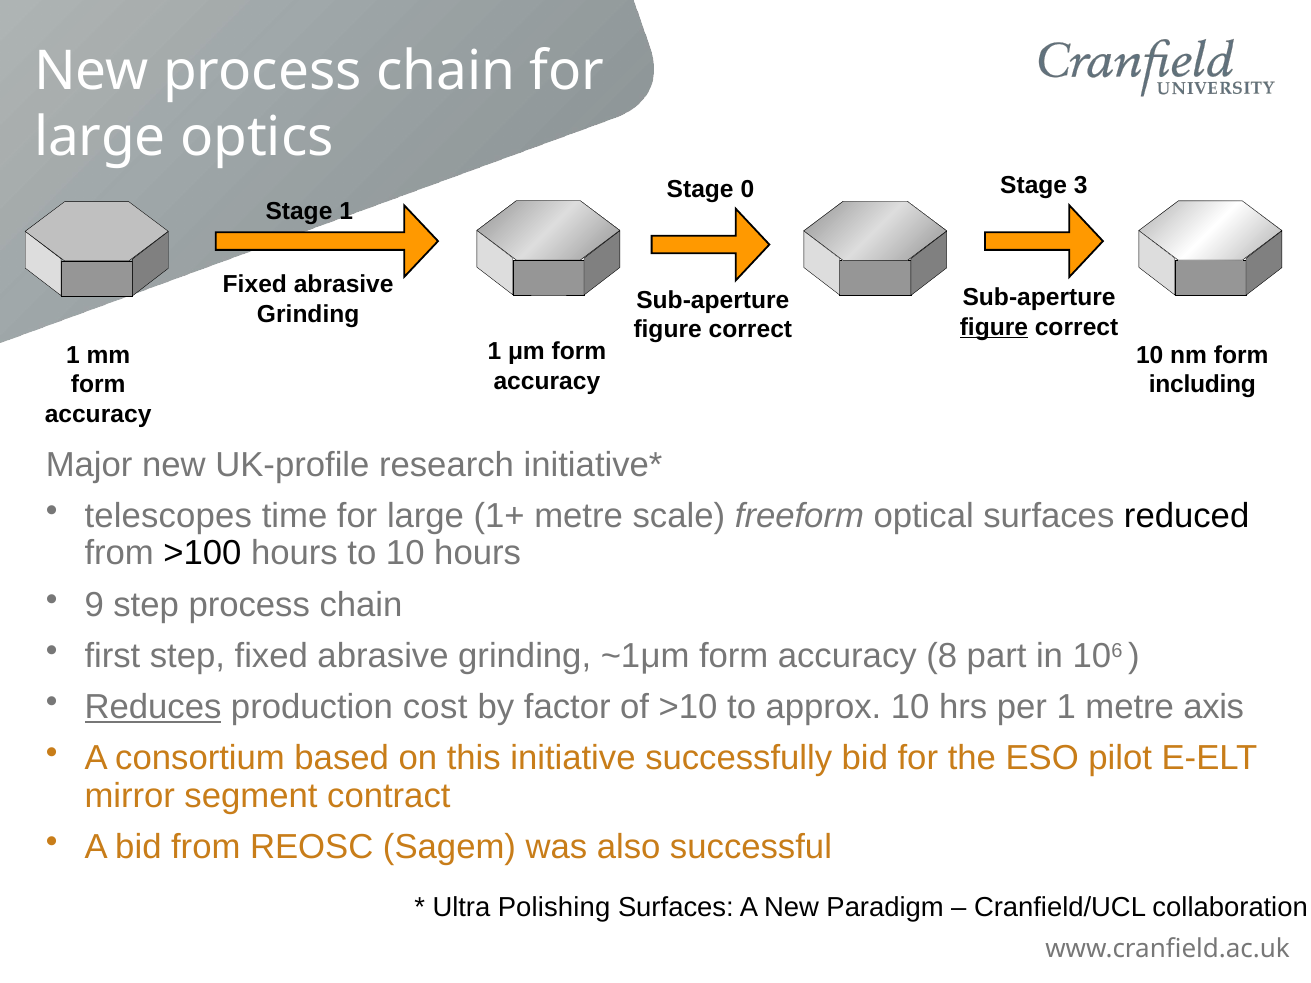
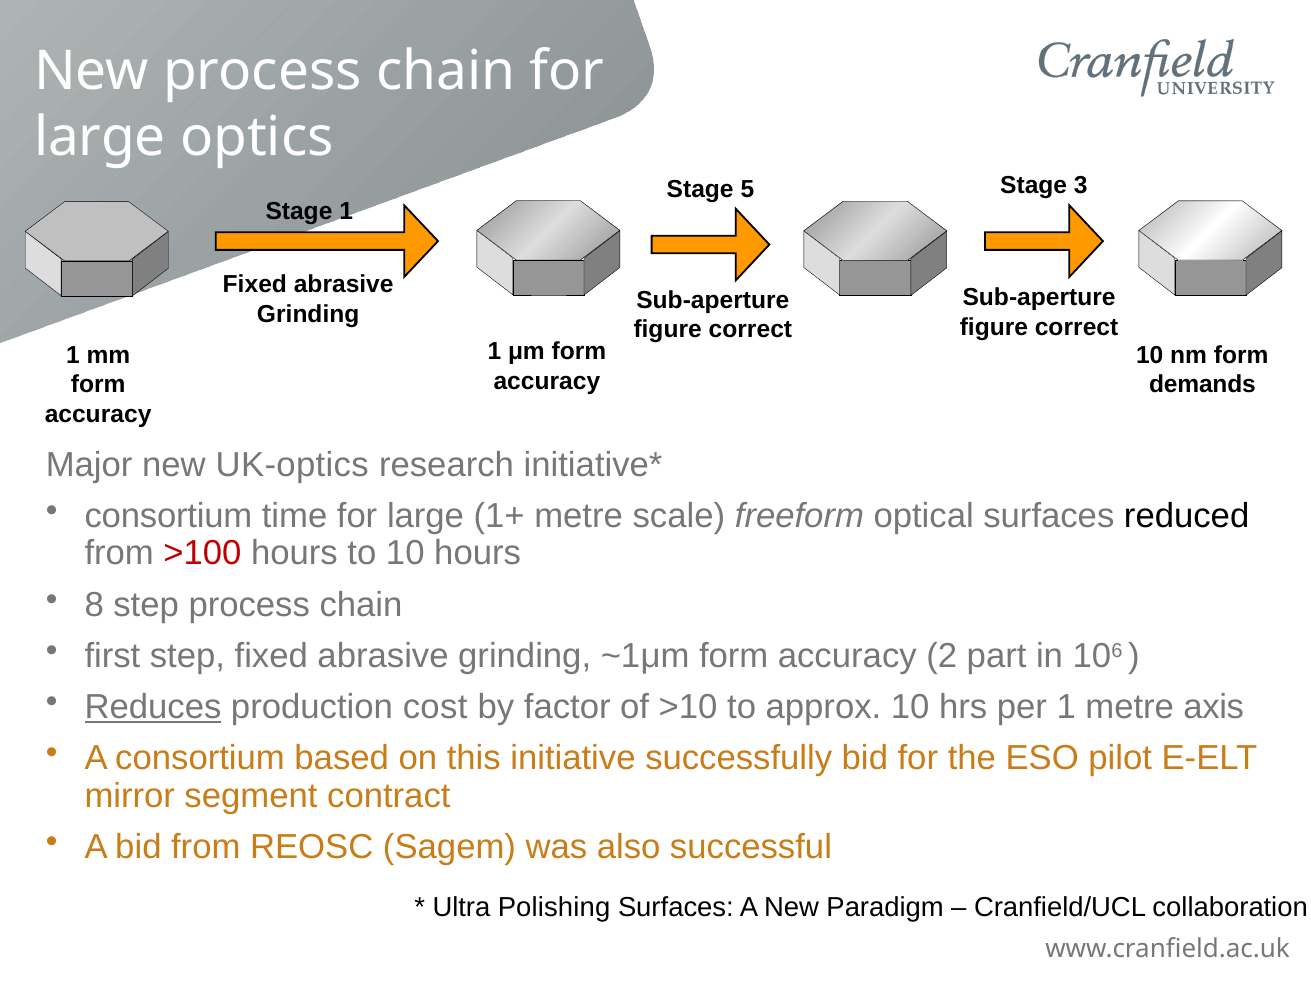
0: 0 -> 5
figure at (994, 327) underline: present -> none
including: including -> demands
UK-profile: UK-profile -> UK-optics
telescopes at (168, 516): telescopes -> consortium
>100 colour: black -> red
9: 9 -> 8
8: 8 -> 2
